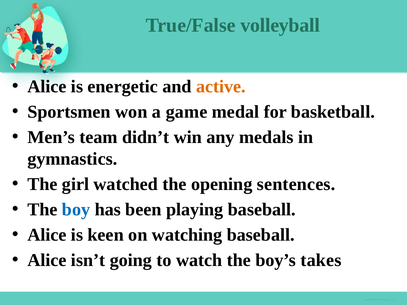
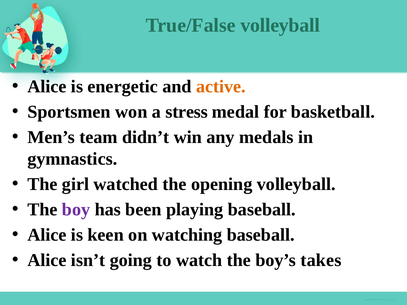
game: game -> stress
opening sentences: sentences -> volleyball
boy colour: blue -> purple
